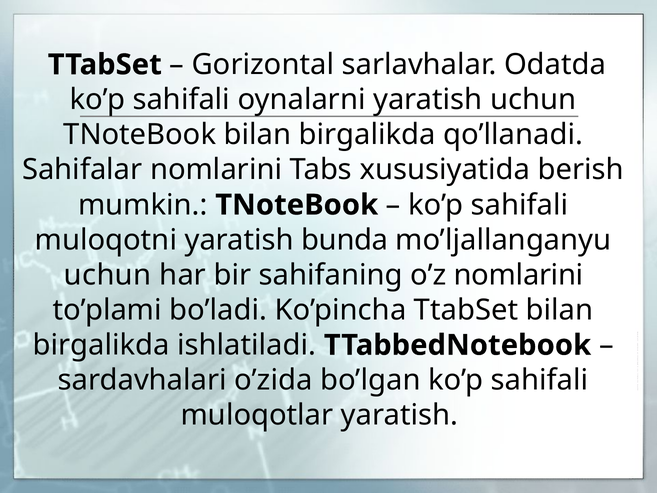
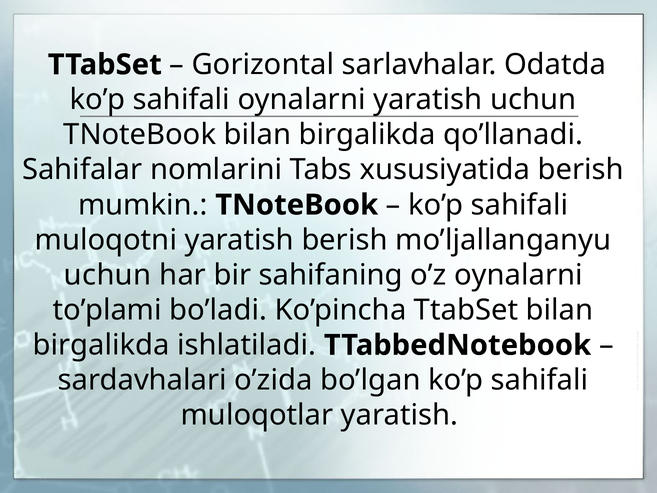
yaratish bunda: bunda -> berish
o’z nomlarini: nomlarini -> oynalarni
